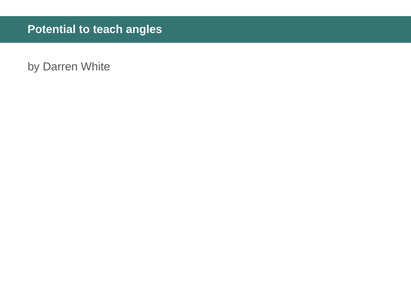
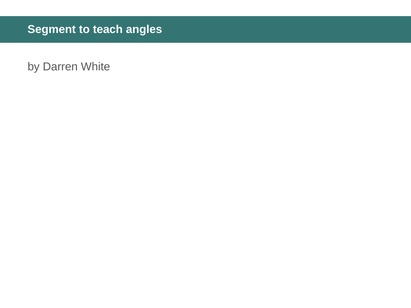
Potential: Potential -> Segment
